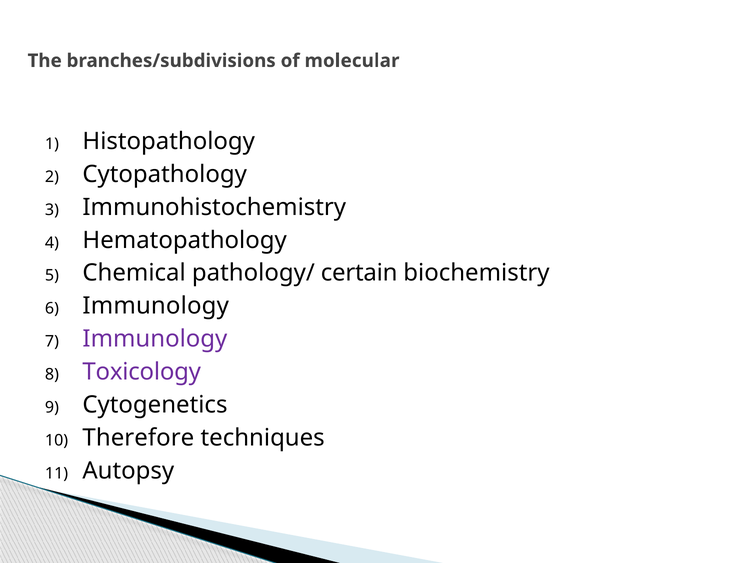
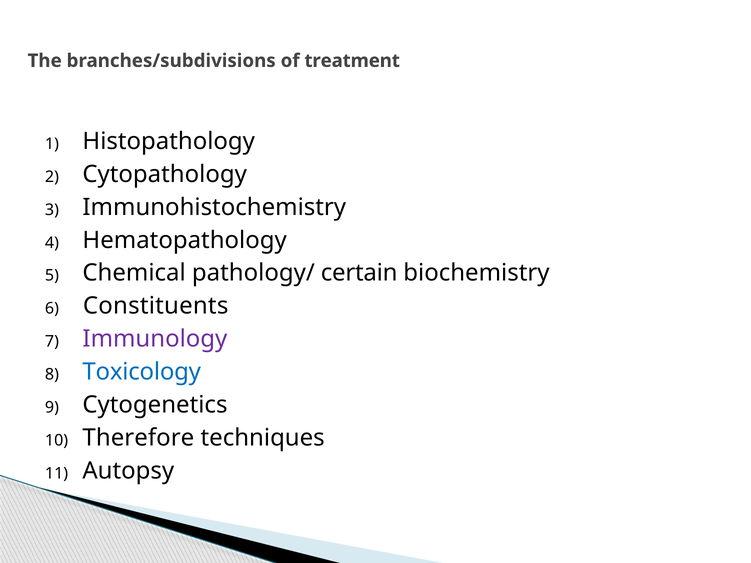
molecular: molecular -> treatment
Immunology at (156, 306): Immunology -> Constituents
Toxicology colour: purple -> blue
